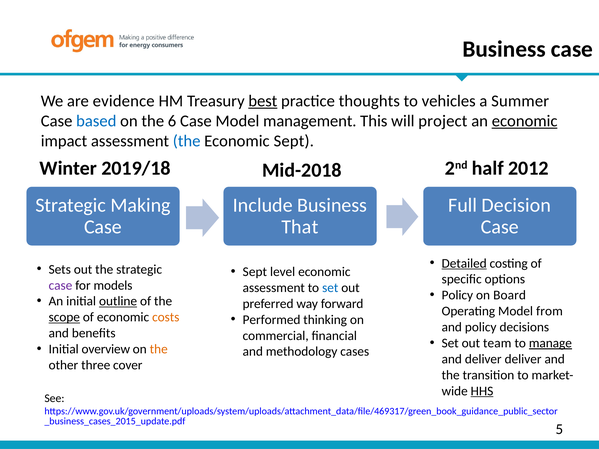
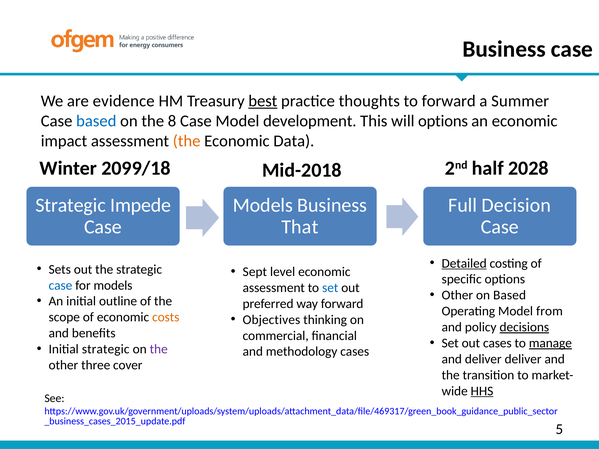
to vehicles: vehicles -> forward
6: 6 -> 8
management: management -> development
will project: project -> options
economic at (525, 121) underline: present -> none
the at (187, 141) colour: blue -> orange
Economic Sept: Sept -> Data
2019/18: 2019/18 -> 2099/18
2012: 2012 -> 2028
Making: Making -> Impede
Include at (263, 205): Include -> Models
case at (60, 285) colour: purple -> blue
Policy at (457, 295): Policy -> Other
on Board: Board -> Based
outline underline: present -> none
scope underline: present -> none
Performed: Performed -> Objectives
decisions underline: none -> present
out team: team -> cases
Initial overview: overview -> strategic
the at (159, 349) colour: orange -> purple
